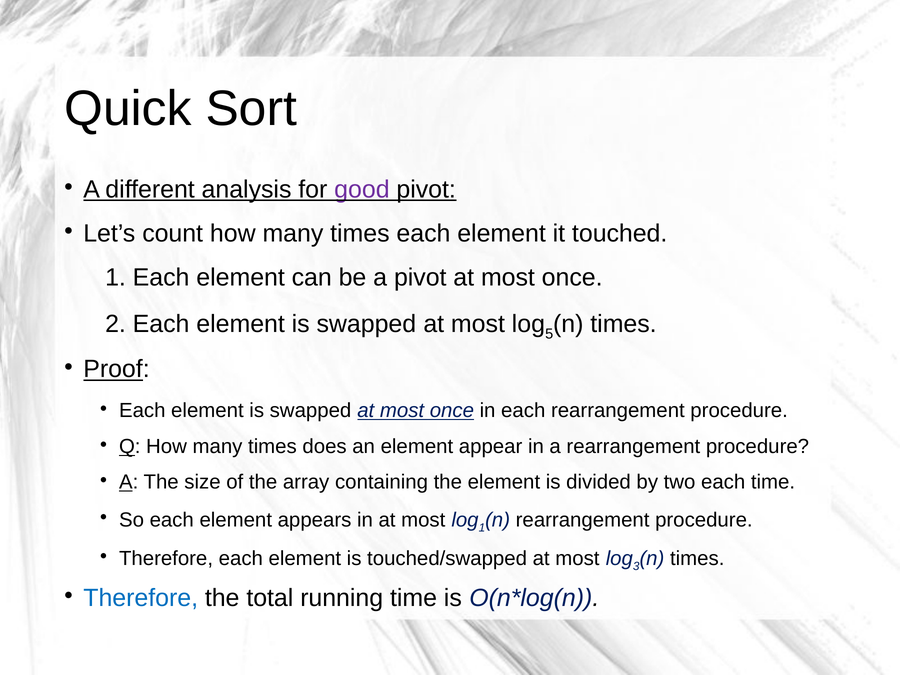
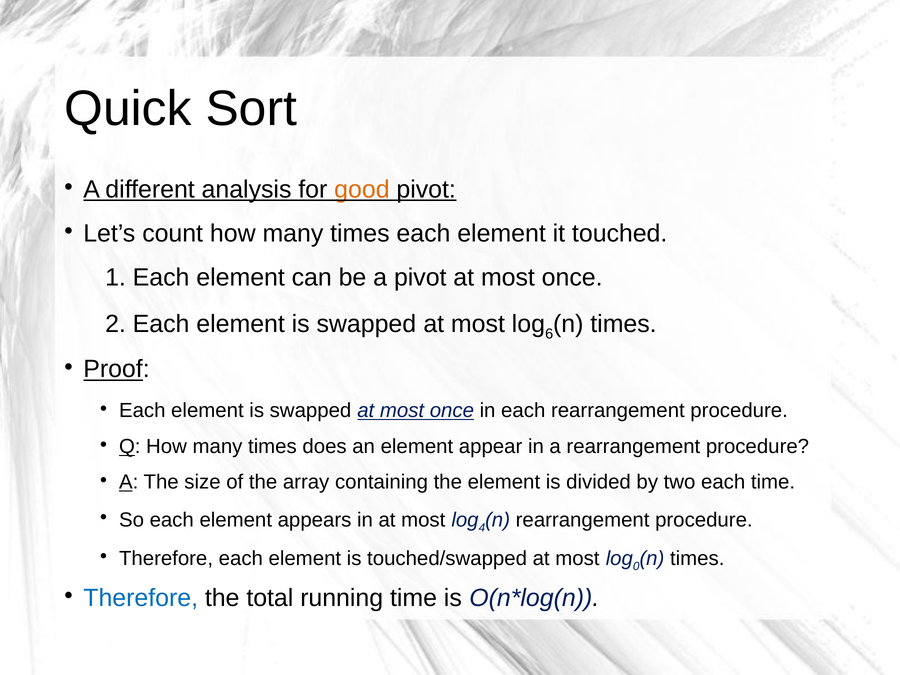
good colour: purple -> orange
5: 5 -> 6
1 at (482, 528): 1 -> 4
3: 3 -> 0
